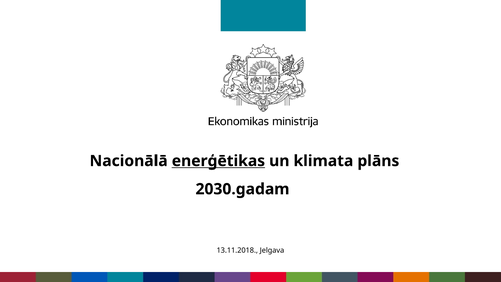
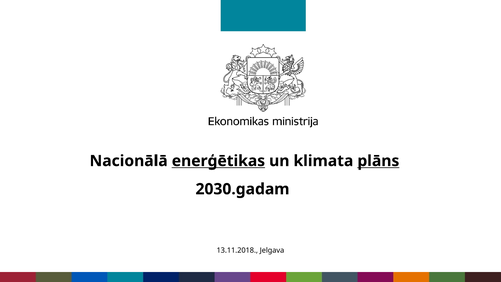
plāns underline: none -> present
